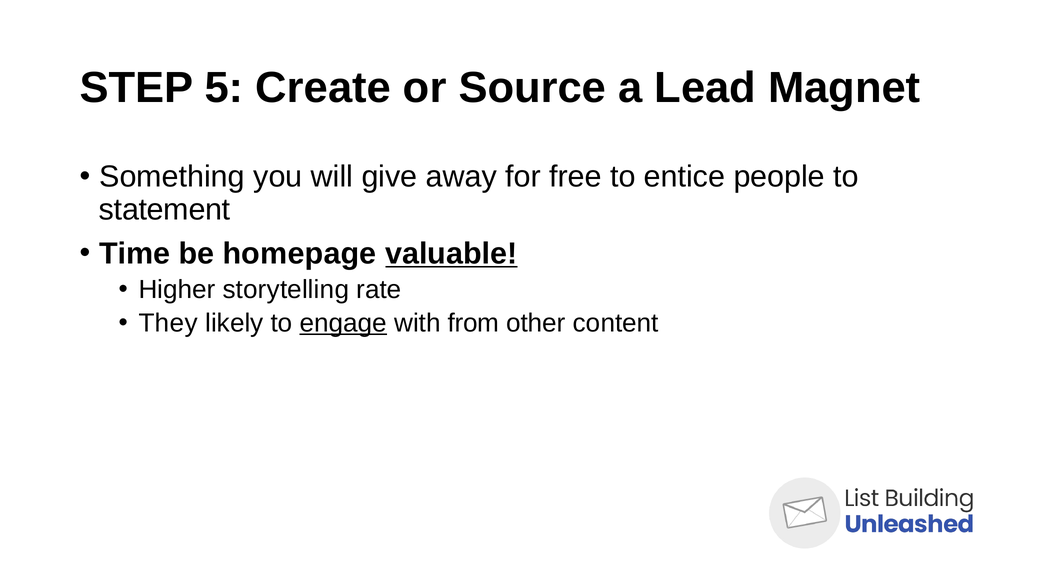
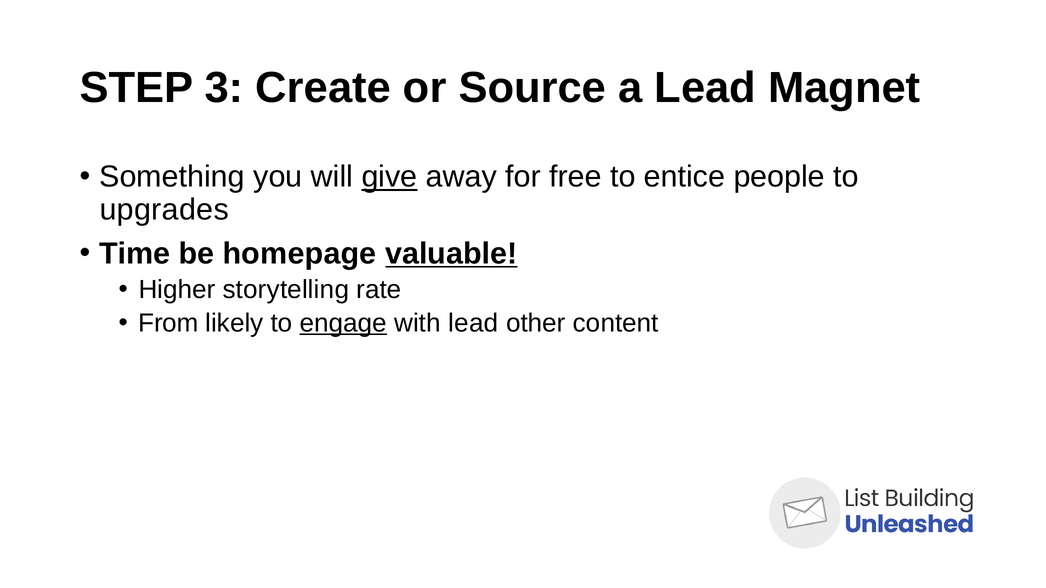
5: 5 -> 3
give underline: none -> present
statement: statement -> upgrades
They: They -> From
with from: from -> lead
